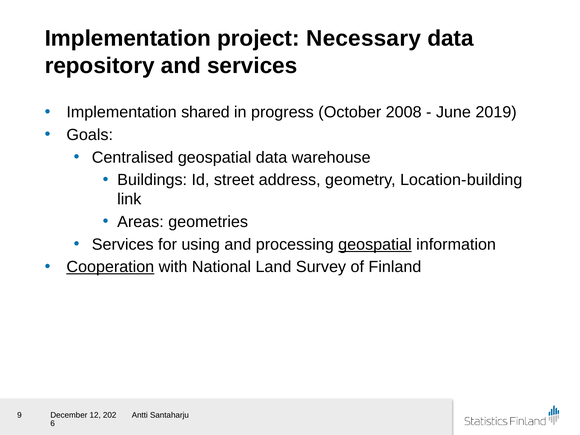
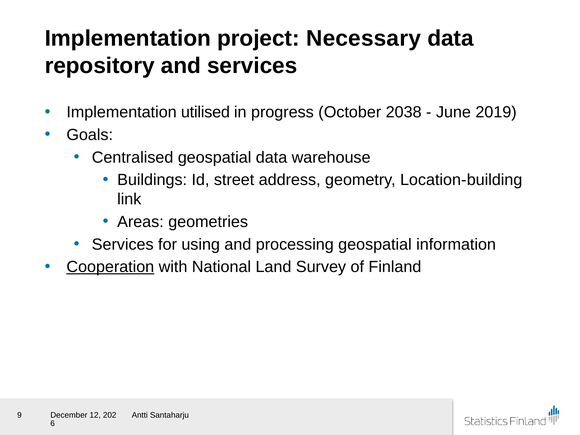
shared: shared -> utilised
2008: 2008 -> 2038
geospatial at (375, 244) underline: present -> none
